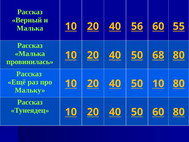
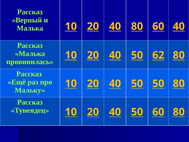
40 56: 56 -> 80
60 55: 55 -> 40
68: 68 -> 62
50 10: 10 -> 50
